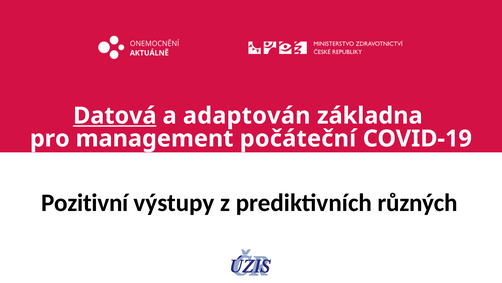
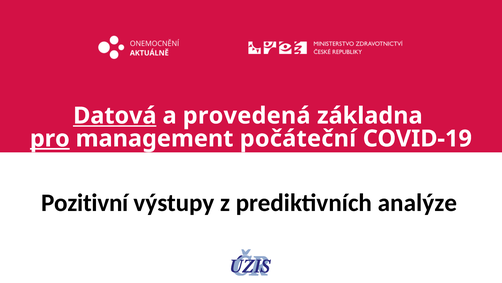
adaptován: adaptován -> provedená
pro underline: none -> present
různých: různých -> analýze
